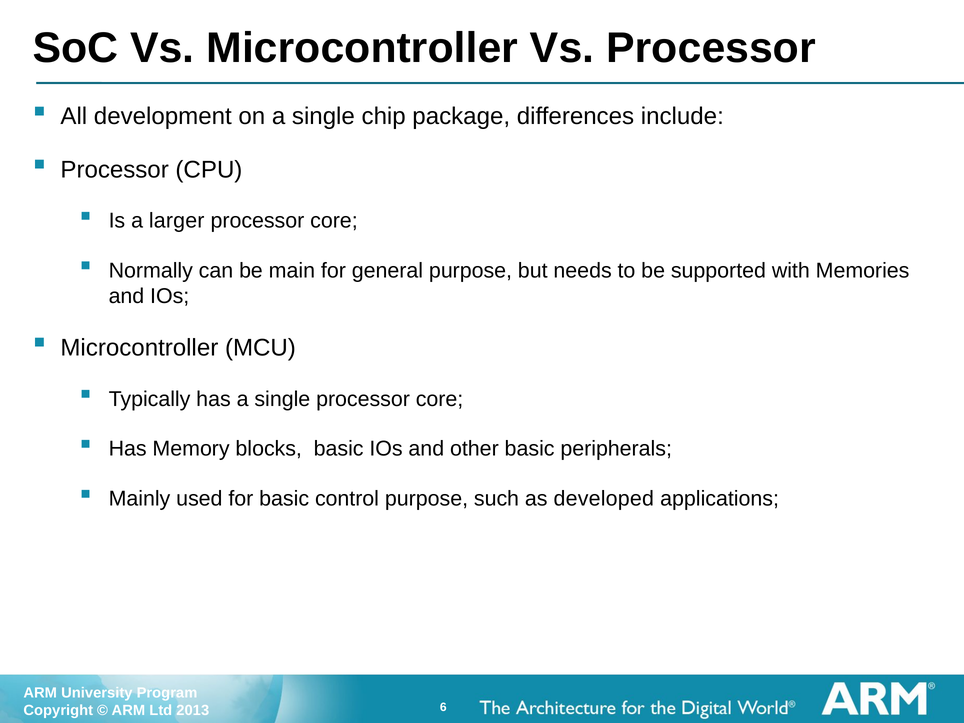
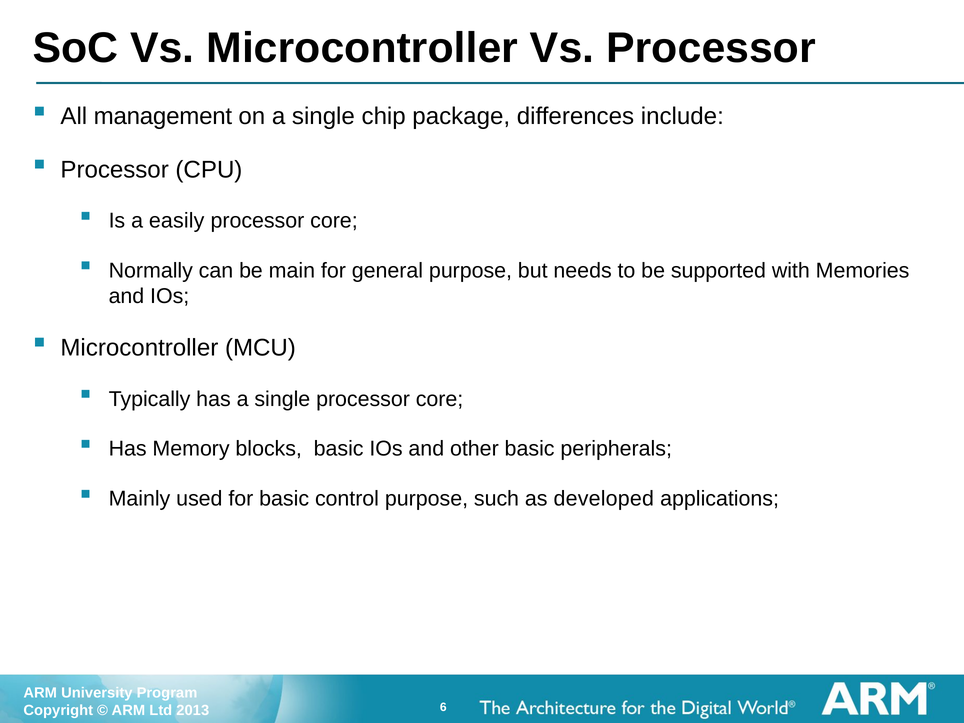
development: development -> management
larger: larger -> easily
